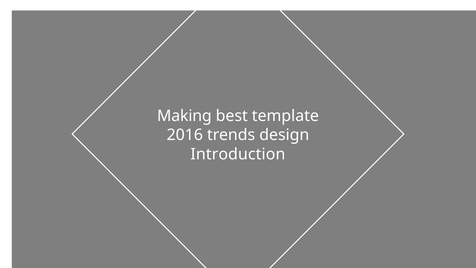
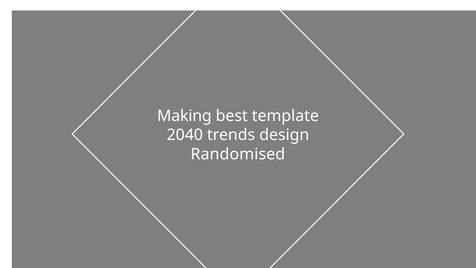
2016: 2016 -> 2040
Introduction: Introduction -> Randomised
